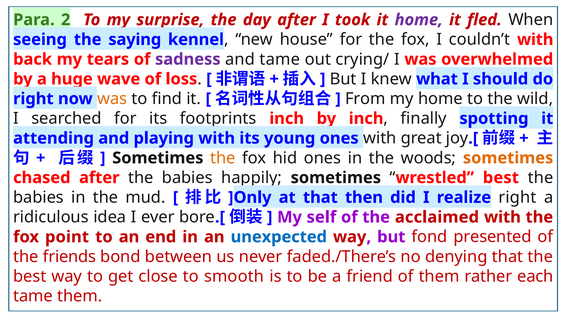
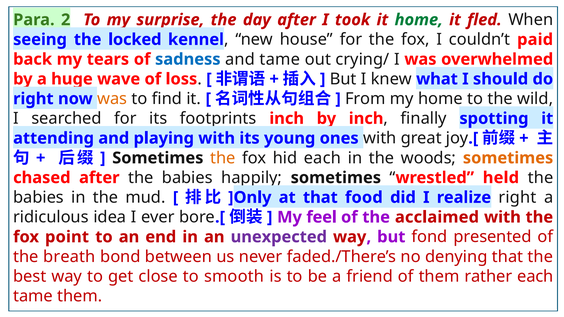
home at (419, 20) colour: purple -> green
saying: saying -> locked
couldn’t with: with -> paid
sadness colour: purple -> blue
hid ones: ones -> each
best at (501, 178): best -> held
then: then -> food
self: self -> feel
unexpected colour: blue -> purple
friends: friends -> breath
